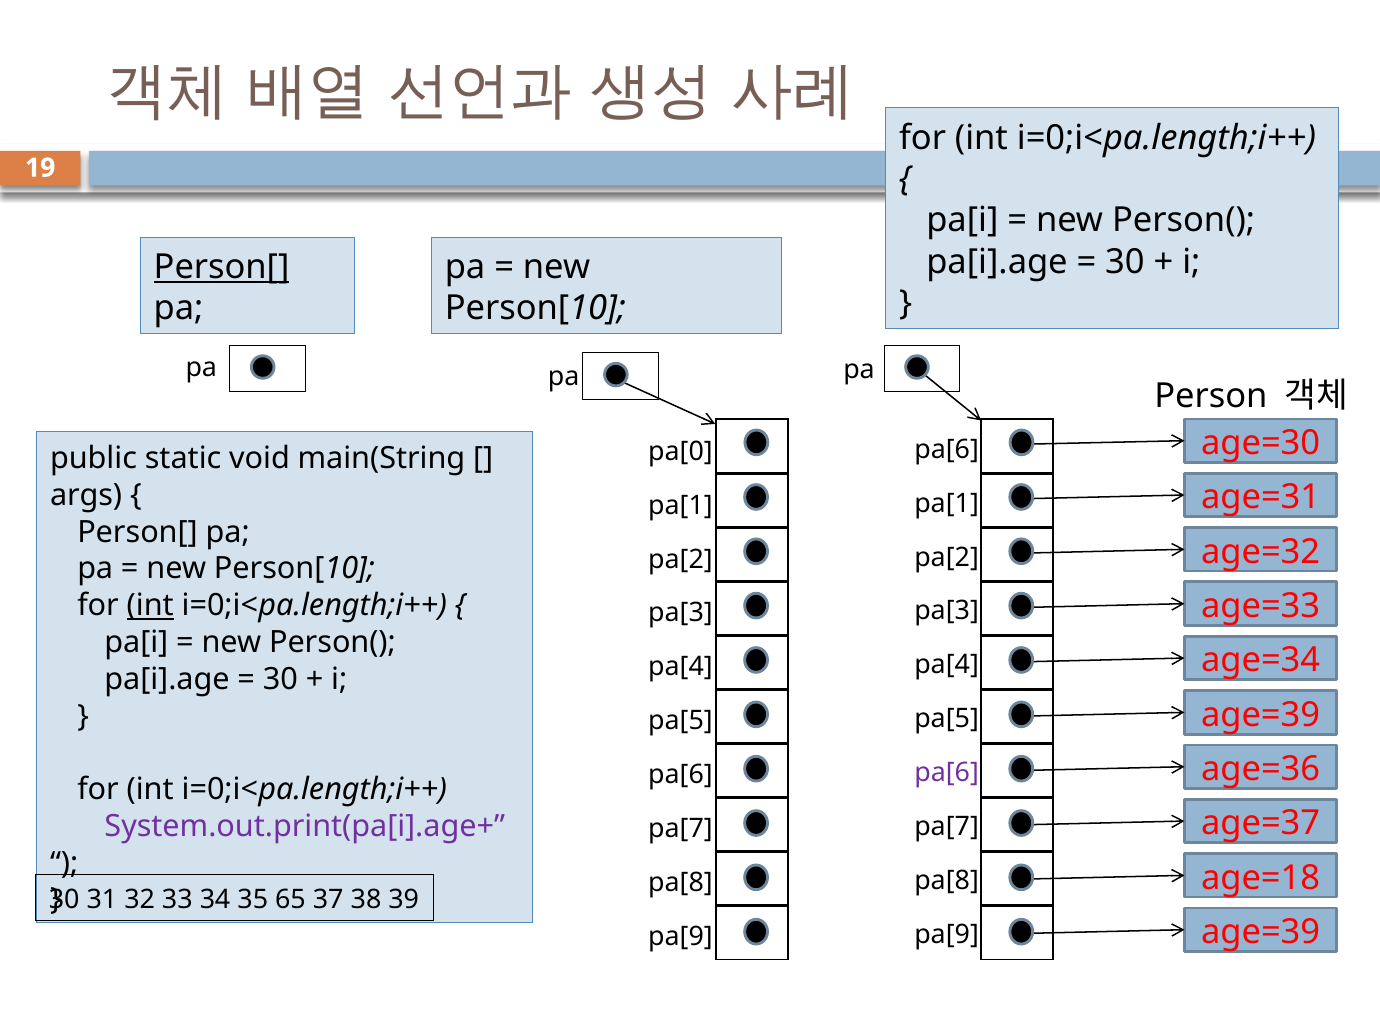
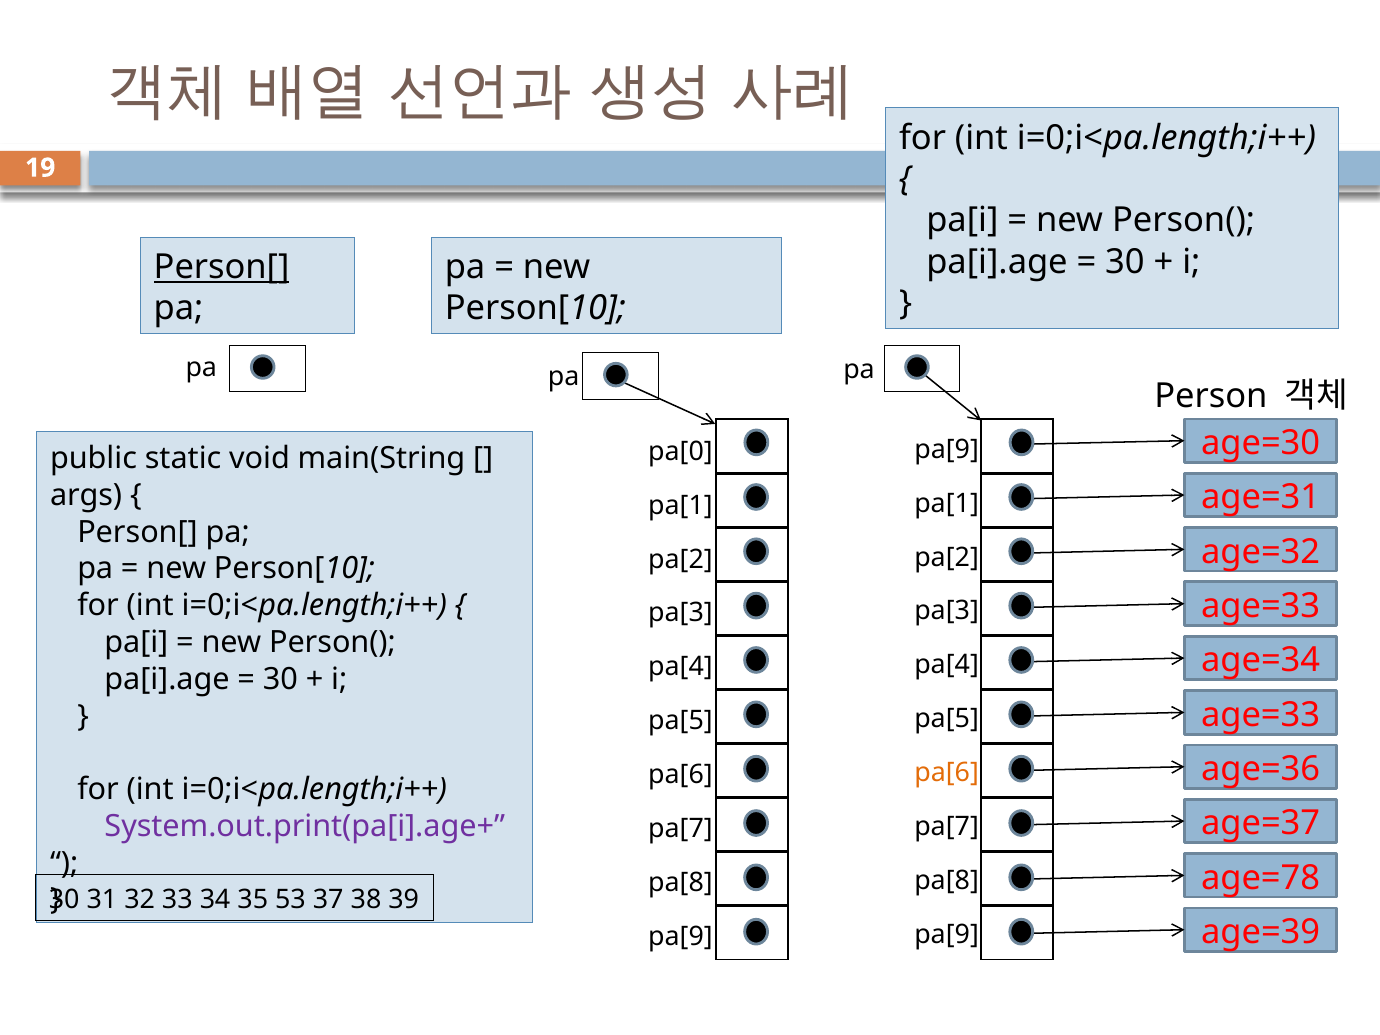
pa[6 at (947, 449): pa[6 -> pa[9
int at (150, 606) underline: present -> none
age=39 at (1261, 715): age=39 -> age=33
pa[6 at (947, 773) colour: purple -> orange
age=18: age=18 -> age=78
65: 65 -> 53
